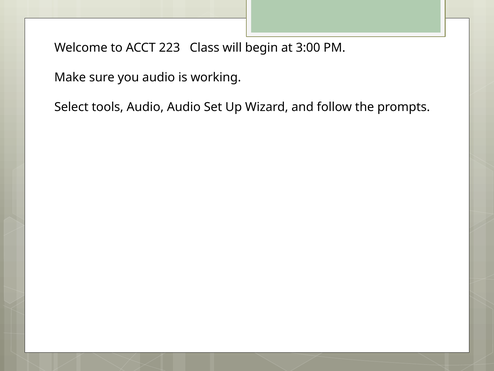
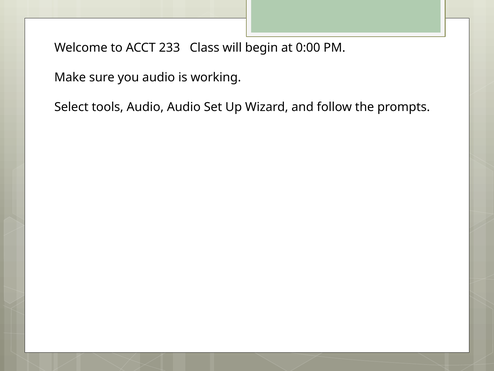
223: 223 -> 233
3:00: 3:00 -> 0:00
